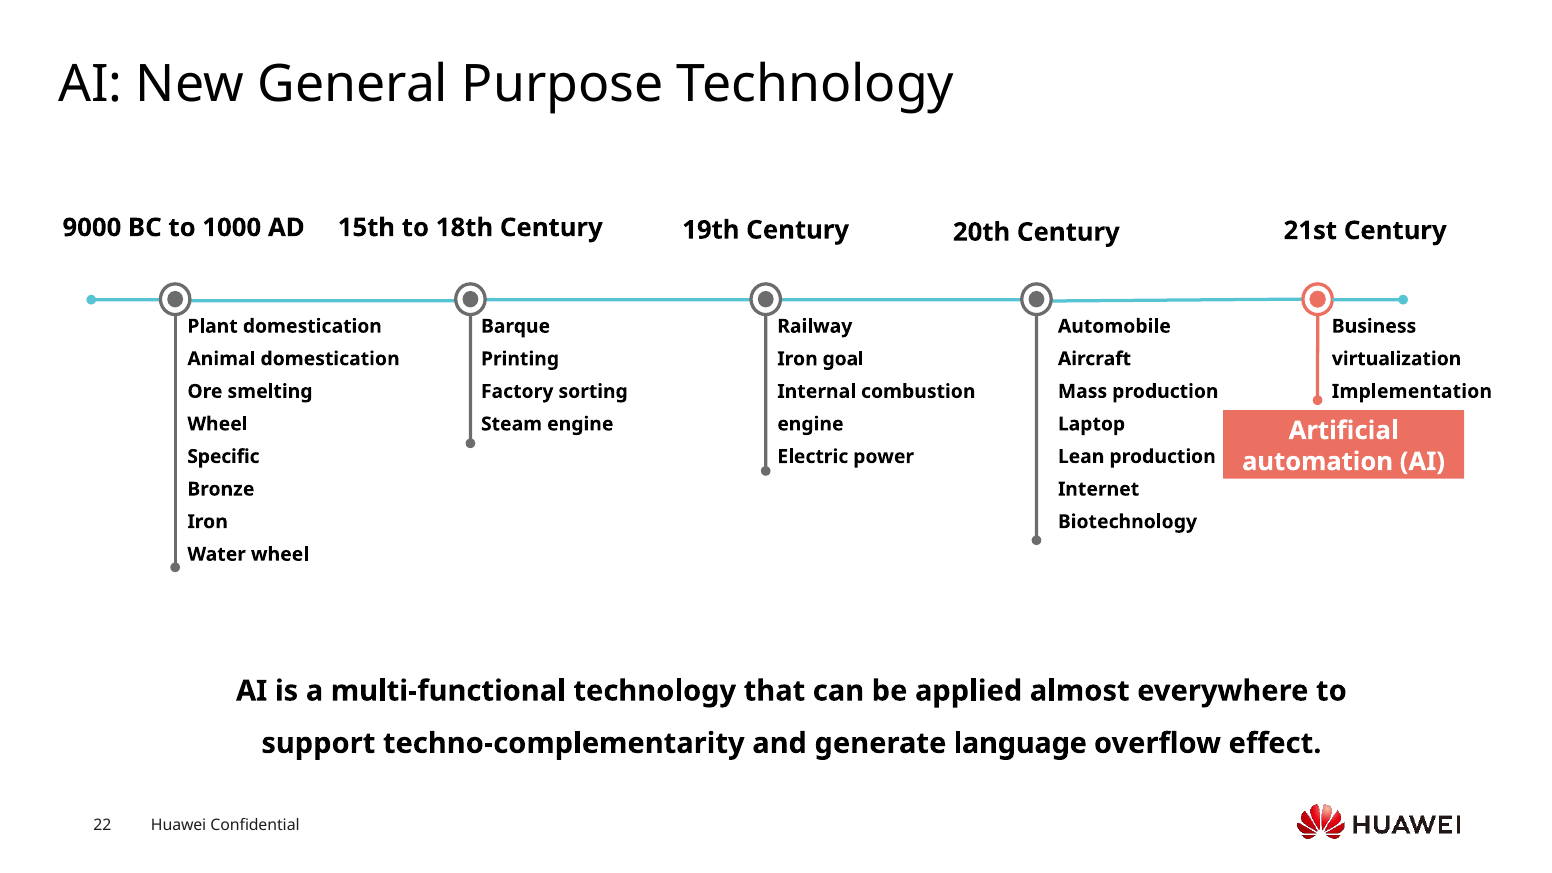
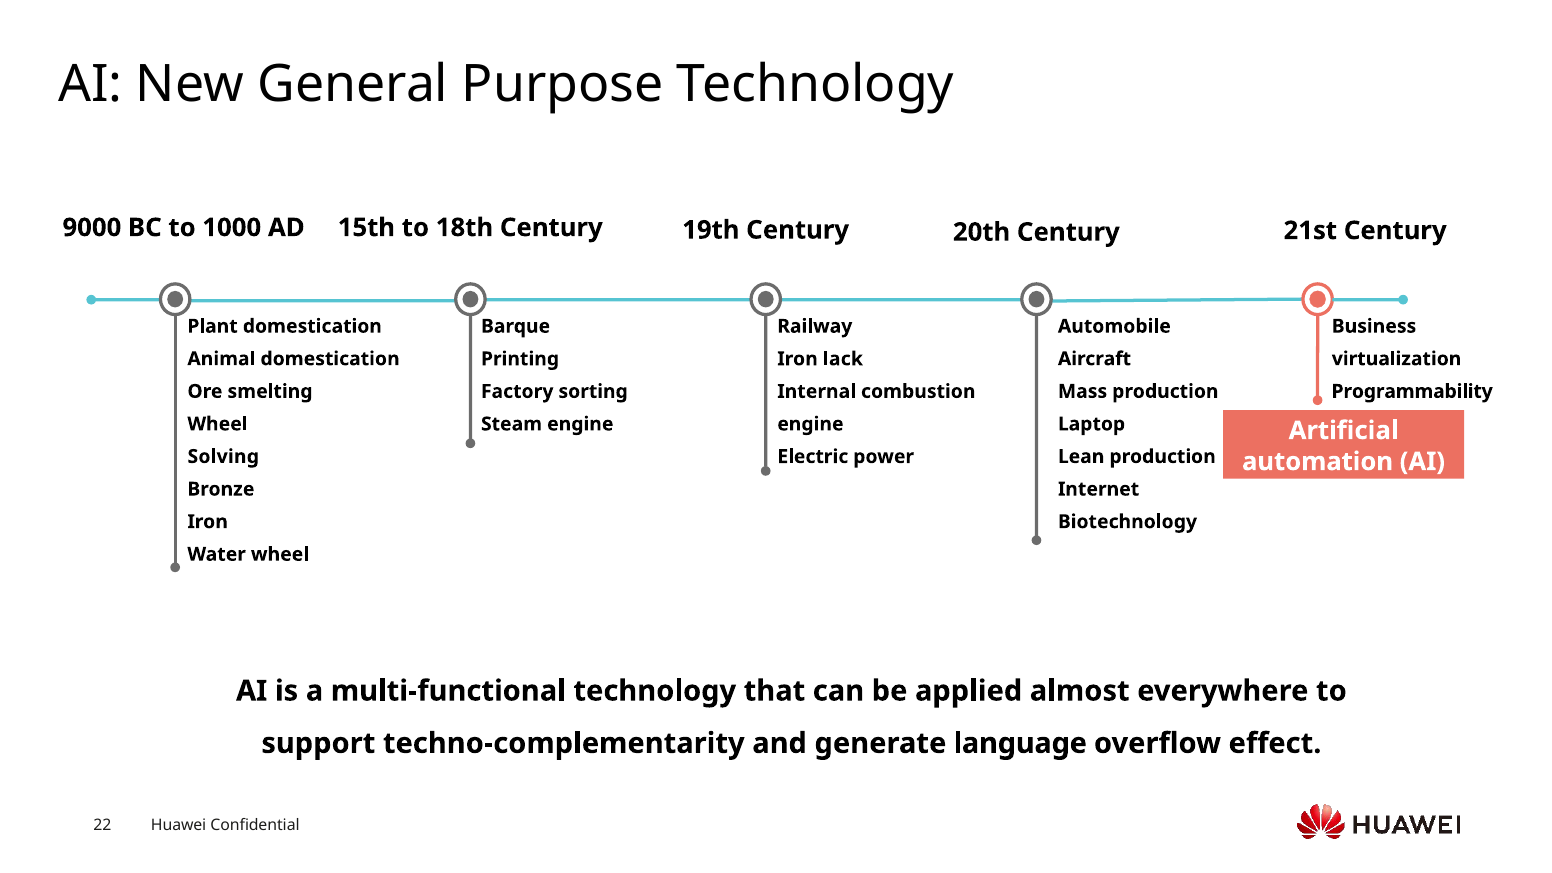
goal: goal -> lack
Implementation: Implementation -> Programmability
Specific: Specific -> Solving
